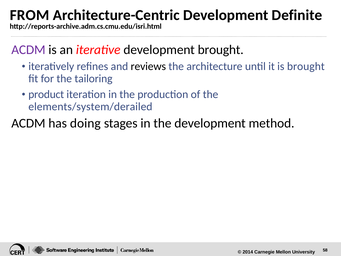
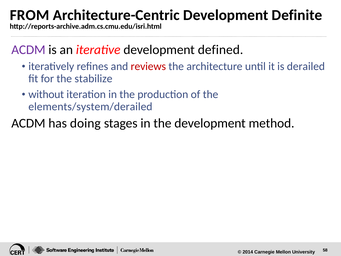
development brought: brought -> defined
reviews colour: black -> red
is brought: brought -> derailed
tailoring: tailoring -> stabilize
product: product -> without
